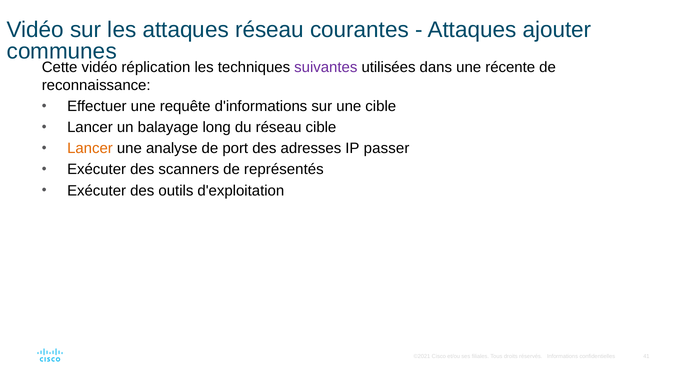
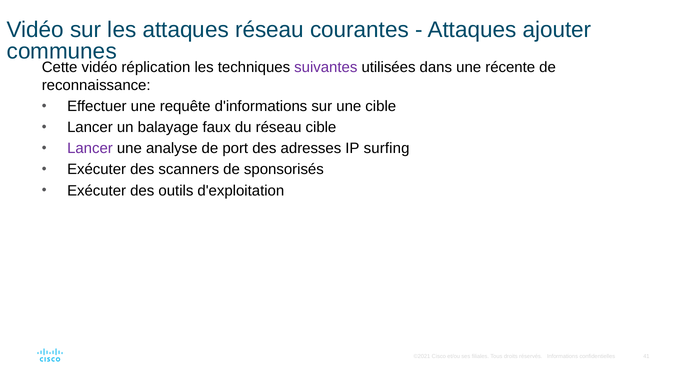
long: long -> faux
Lancer at (90, 148) colour: orange -> purple
passer: passer -> surfing
représentés: représentés -> sponsorisés
